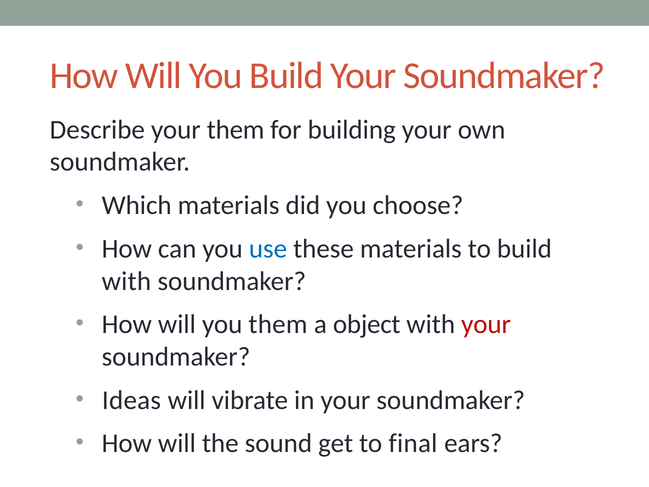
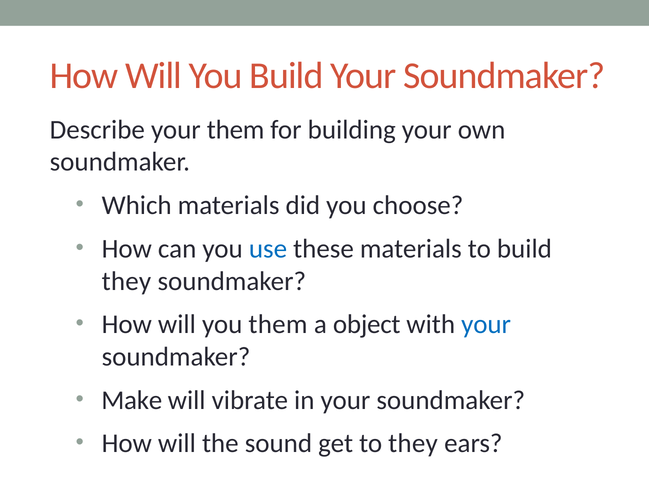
with at (126, 281): with -> they
your at (486, 324) colour: red -> blue
Ideas: Ideas -> Make
to final: final -> they
